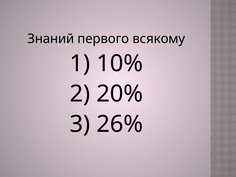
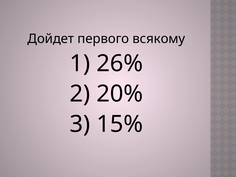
Знаний: Знаний -> Дойдет
10%: 10% -> 26%
26%: 26% -> 15%
